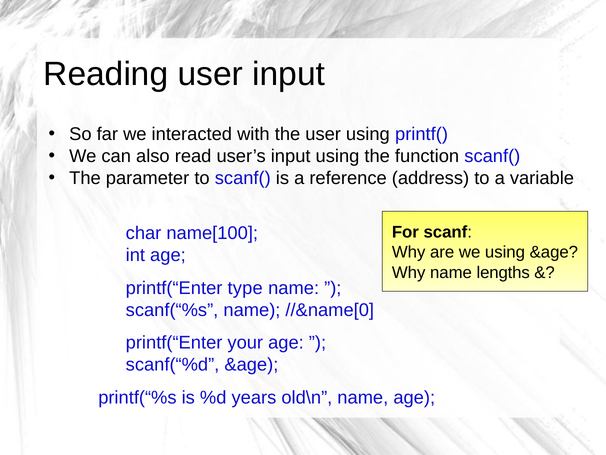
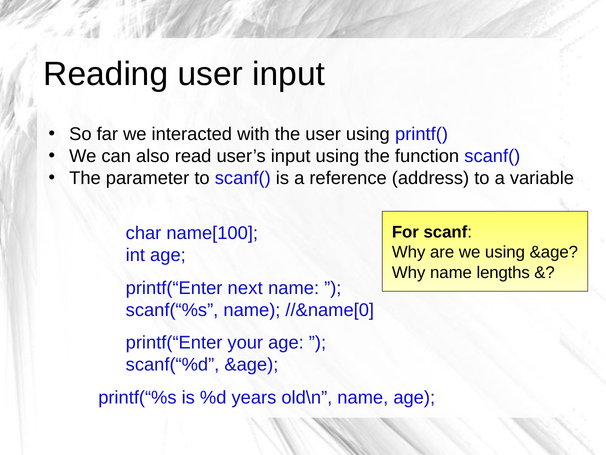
type: type -> next
